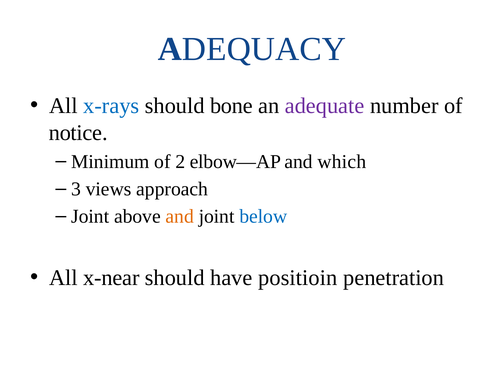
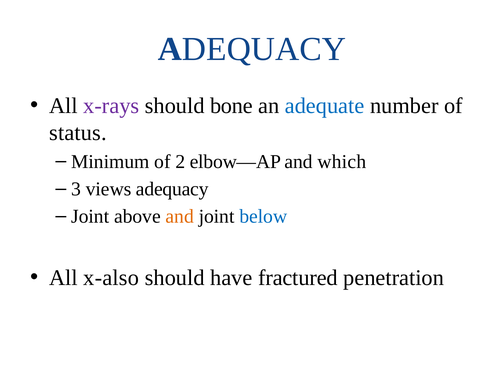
x-rays colour: blue -> purple
adequate colour: purple -> blue
notice: notice -> status
views approach: approach -> adequacy
x-near: x-near -> x-also
positioin: positioin -> fractured
